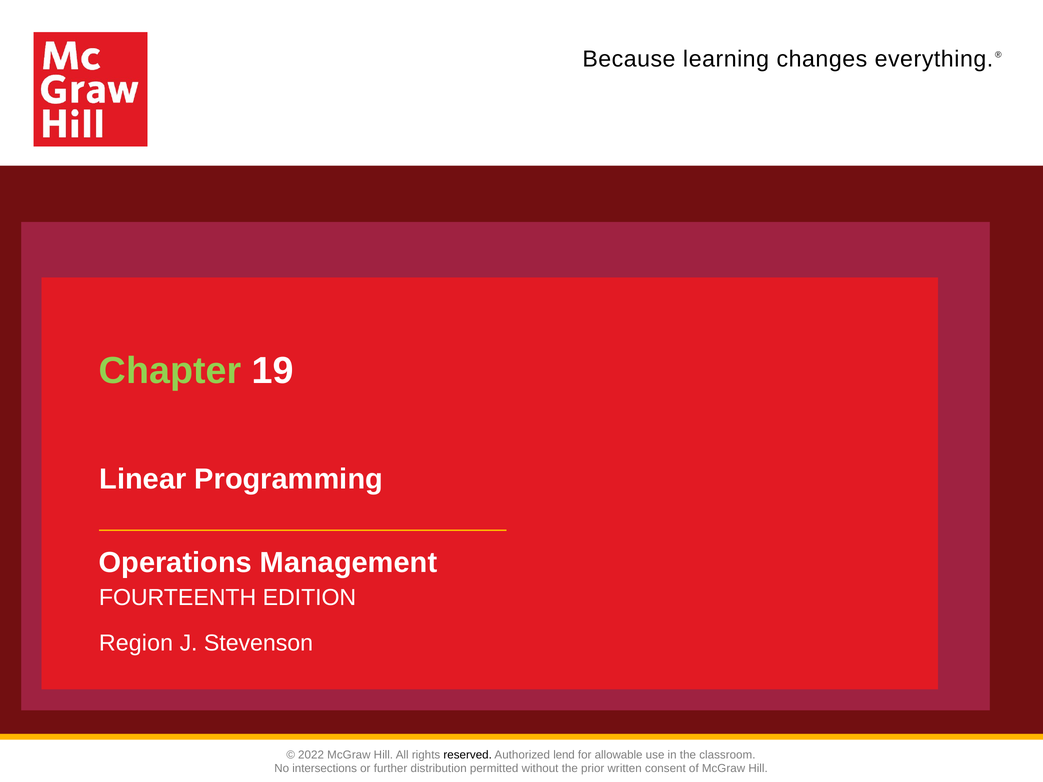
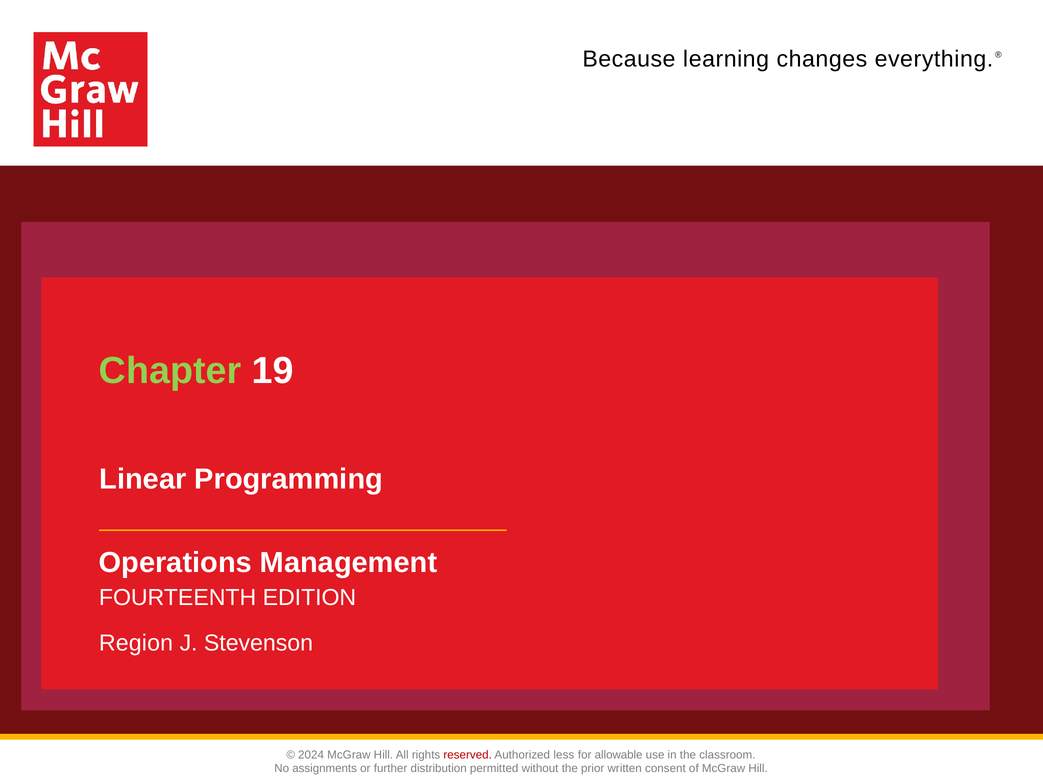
2022: 2022 -> 2024
reserved colour: black -> red
lend: lend -> less
intersections: intersections -> assignments
